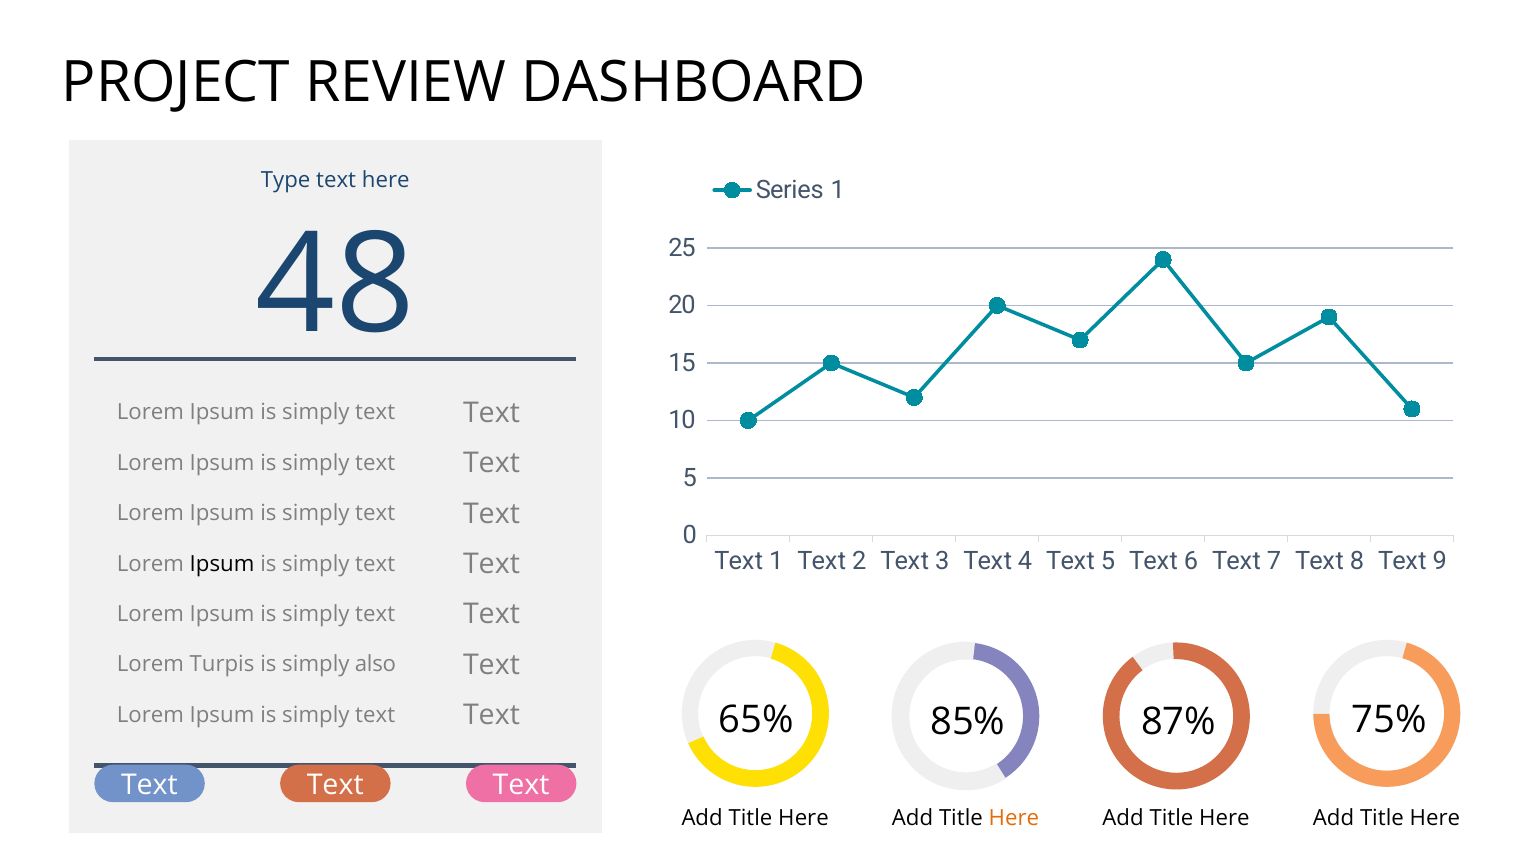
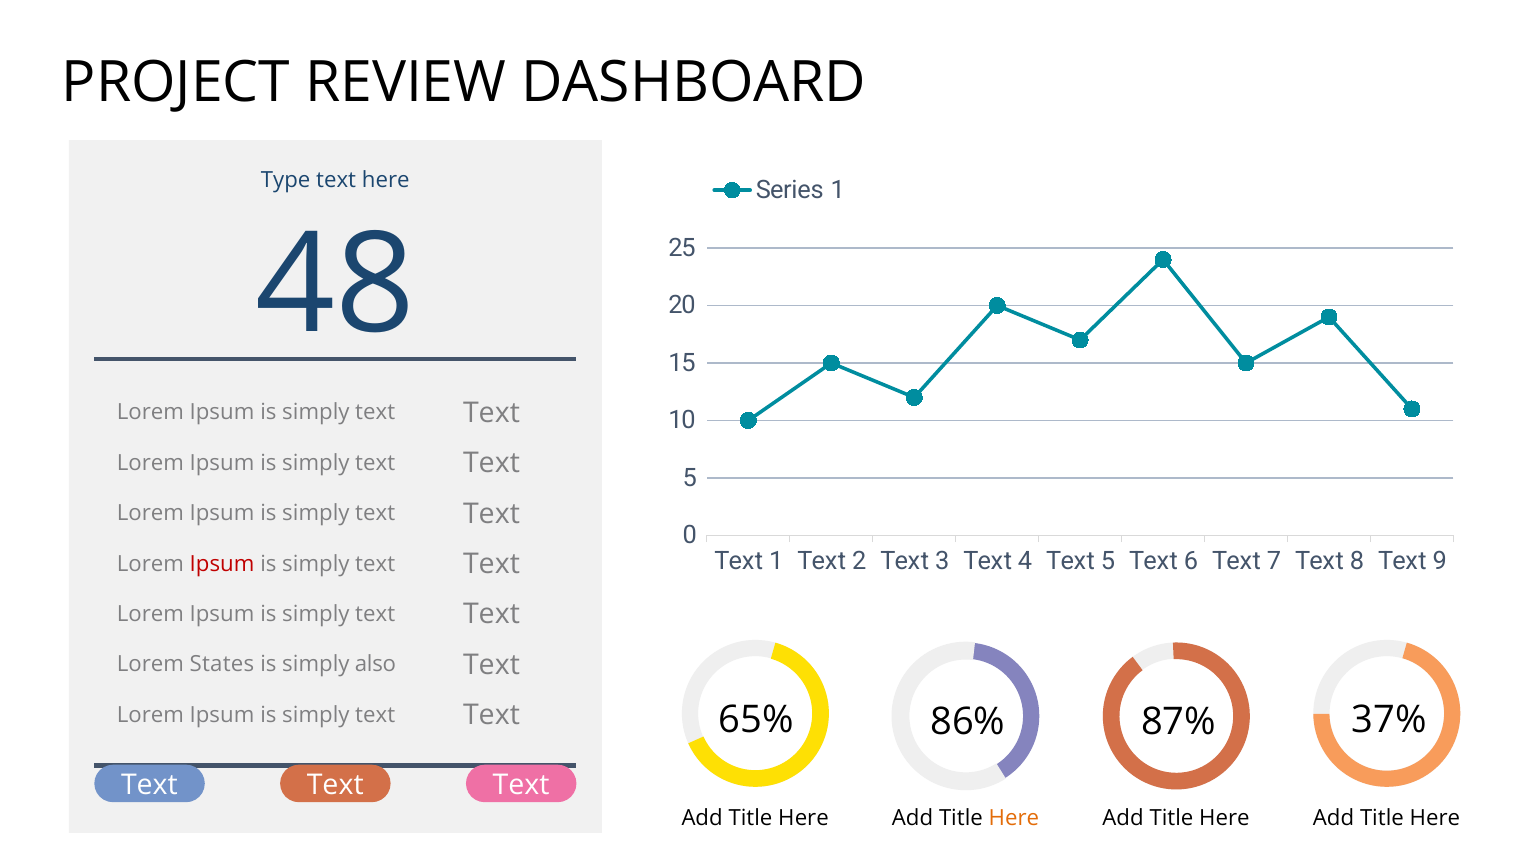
Ipsum at (222, 564) colour: black -> red
Turpis: Turpis -> States
75%: 75% -> 37%
85%: 85% -> 86%
